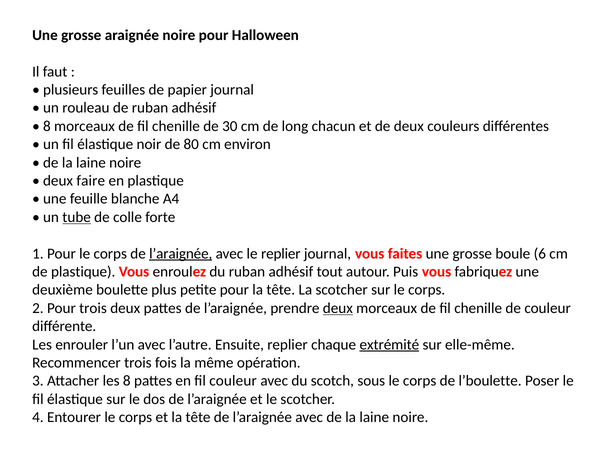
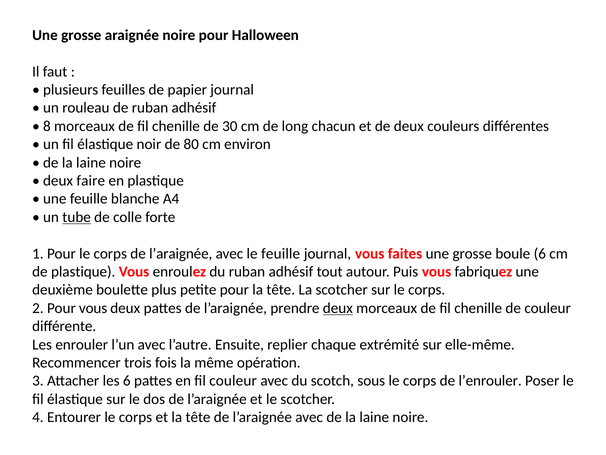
l’araignée at (181, 253) underline: present -> none
le replier: replier -> feuille
Pour trois: trois -> vous
extrémité underline: present -> none
les 8: 8 -> 6
l’boulette: l’boulette -> l’enrouler
